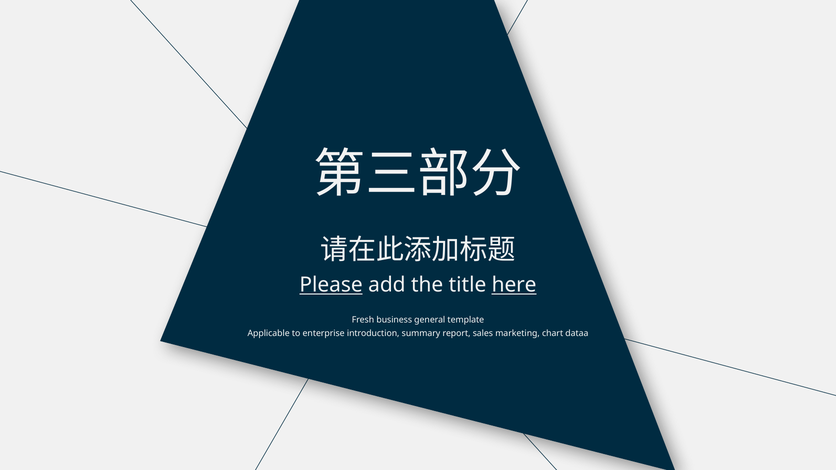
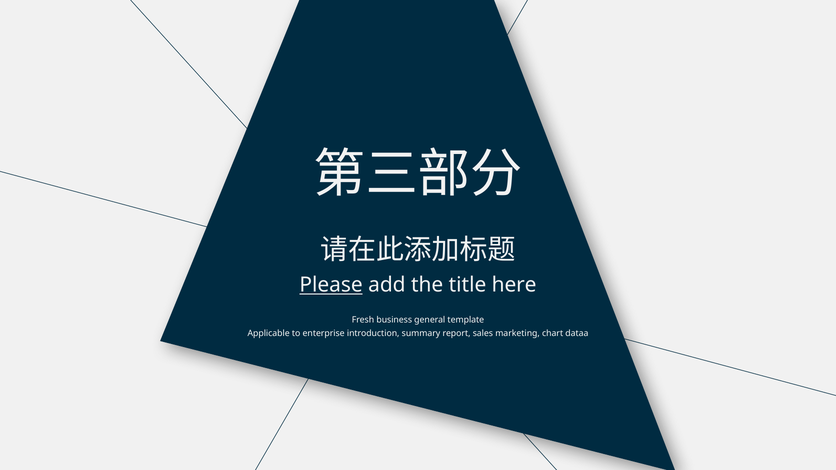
here underline: present -> none
